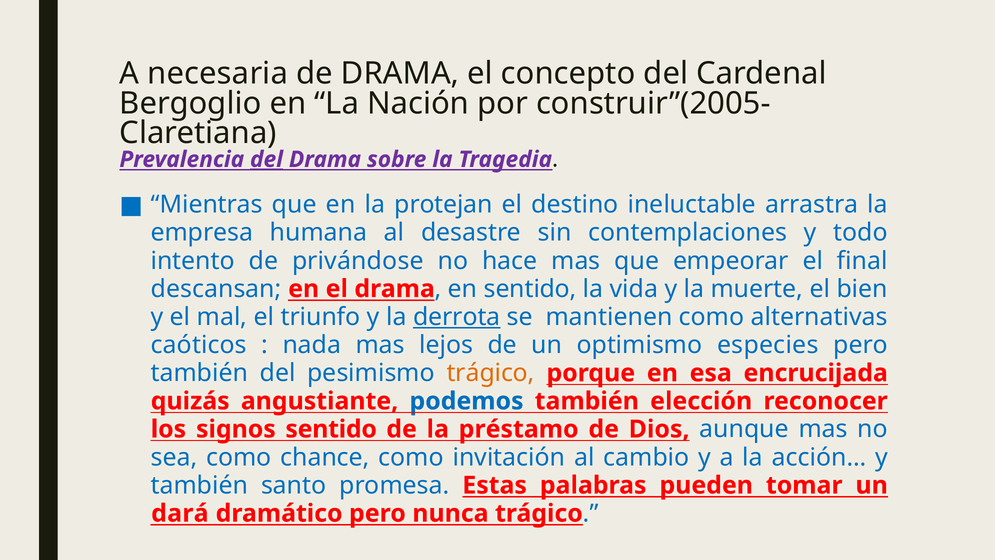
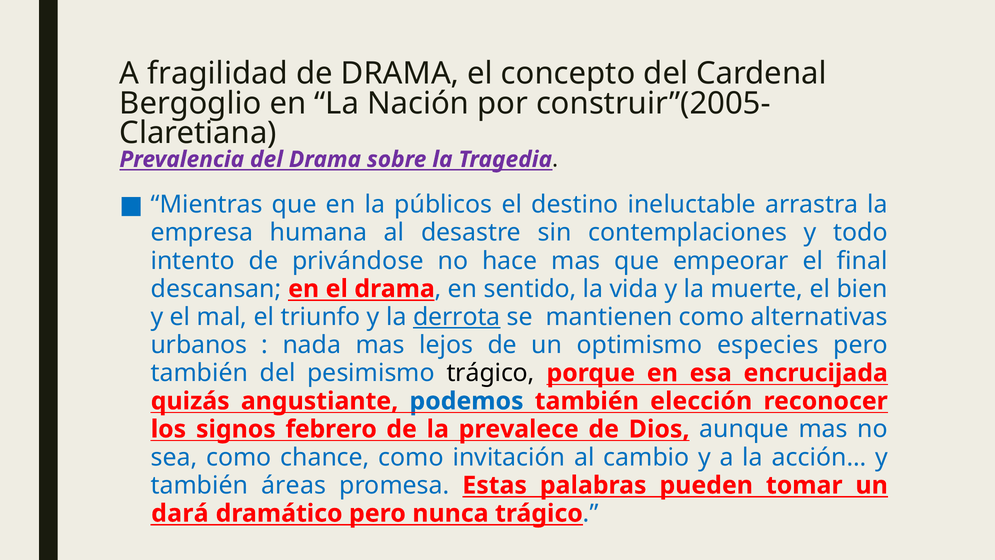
necesaria: necesaria -> fragilidad
del at (267, 159) underline: present -> none
protejan: protejan -> públicos
caóticos: caóticos -> urbanos
trágico at (491, 373) colour: orange -> black
signos sentido: sentido -> febrero
préstamo: préstamo -> prevalece
santo: santo -> áreas
